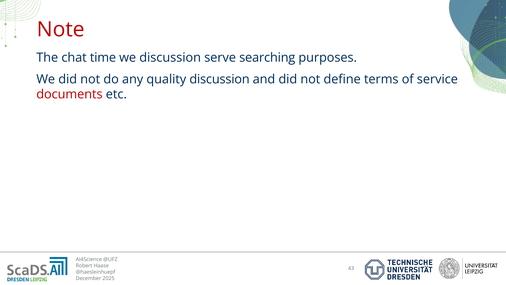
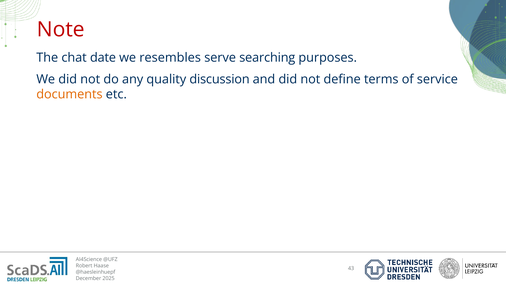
time: time -> date
we discussion: discussion -> resembles
documents colour: red -> orange
